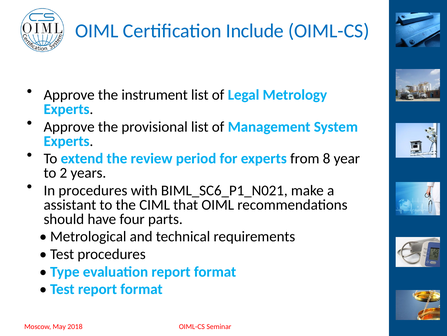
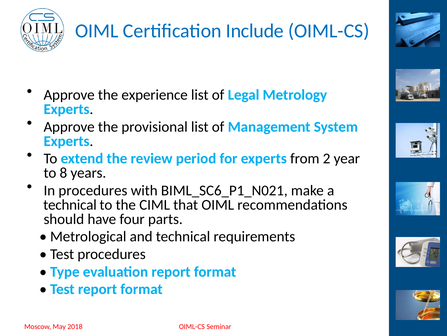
instrument: instrument -> experience
8: 8 -> 2
2: 2 -> 8
assistant at (70, 204): assistant -> technical
